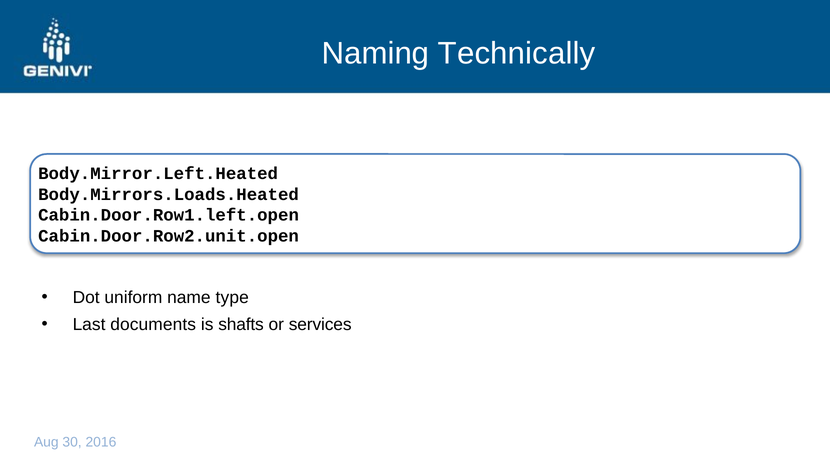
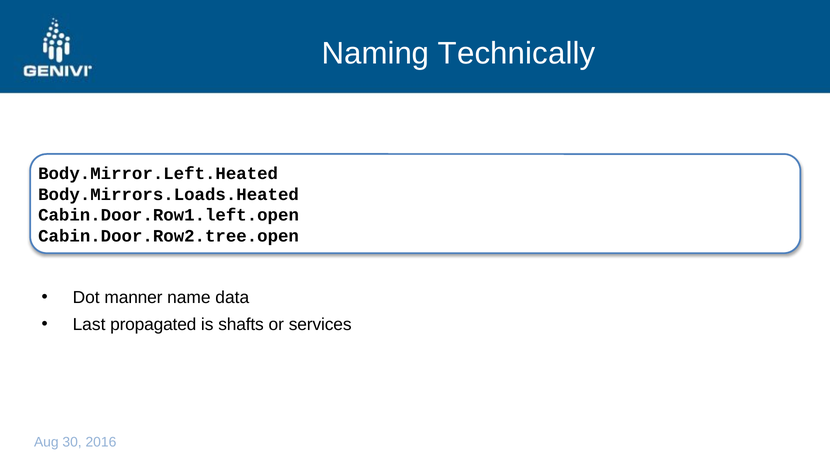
Cabin.Door.Row2.unit.open: Cabin.Door.Row2.unit.open -> Cabin.Door.Row2.tree.open
uniform: uniform -> manner
type: type -> data
documents: documents -> propagated
